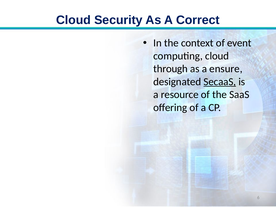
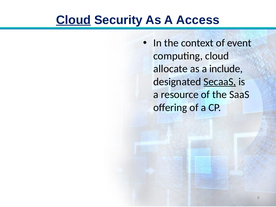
Cloud at (73, 20) underline: none -> present
Correct: Correct -> Access
through: through -> allocate
ensure: ensure -> include
